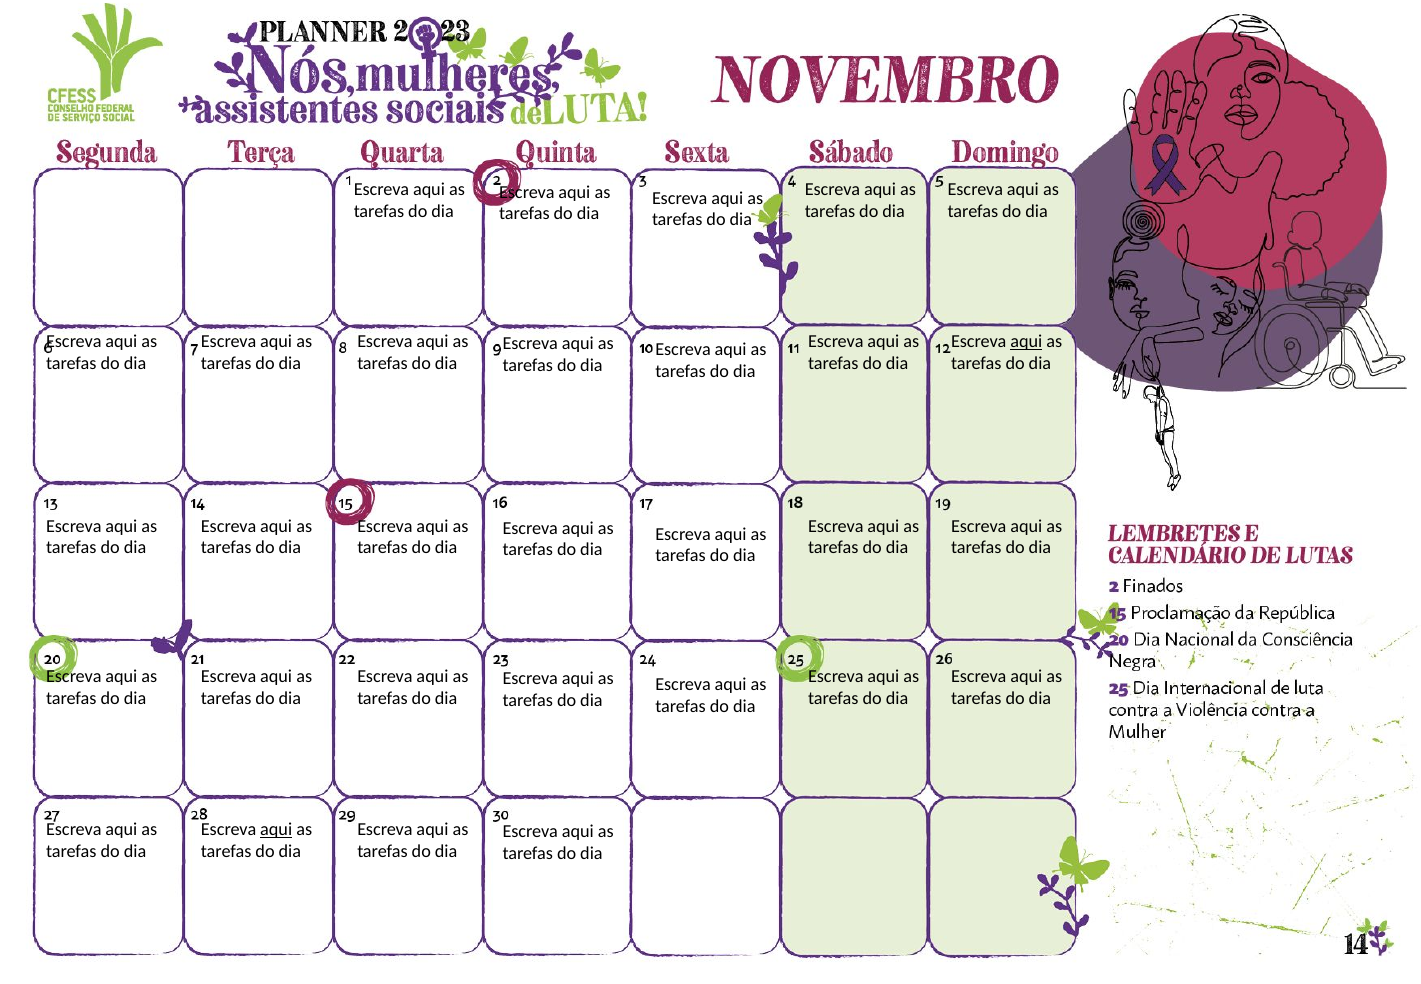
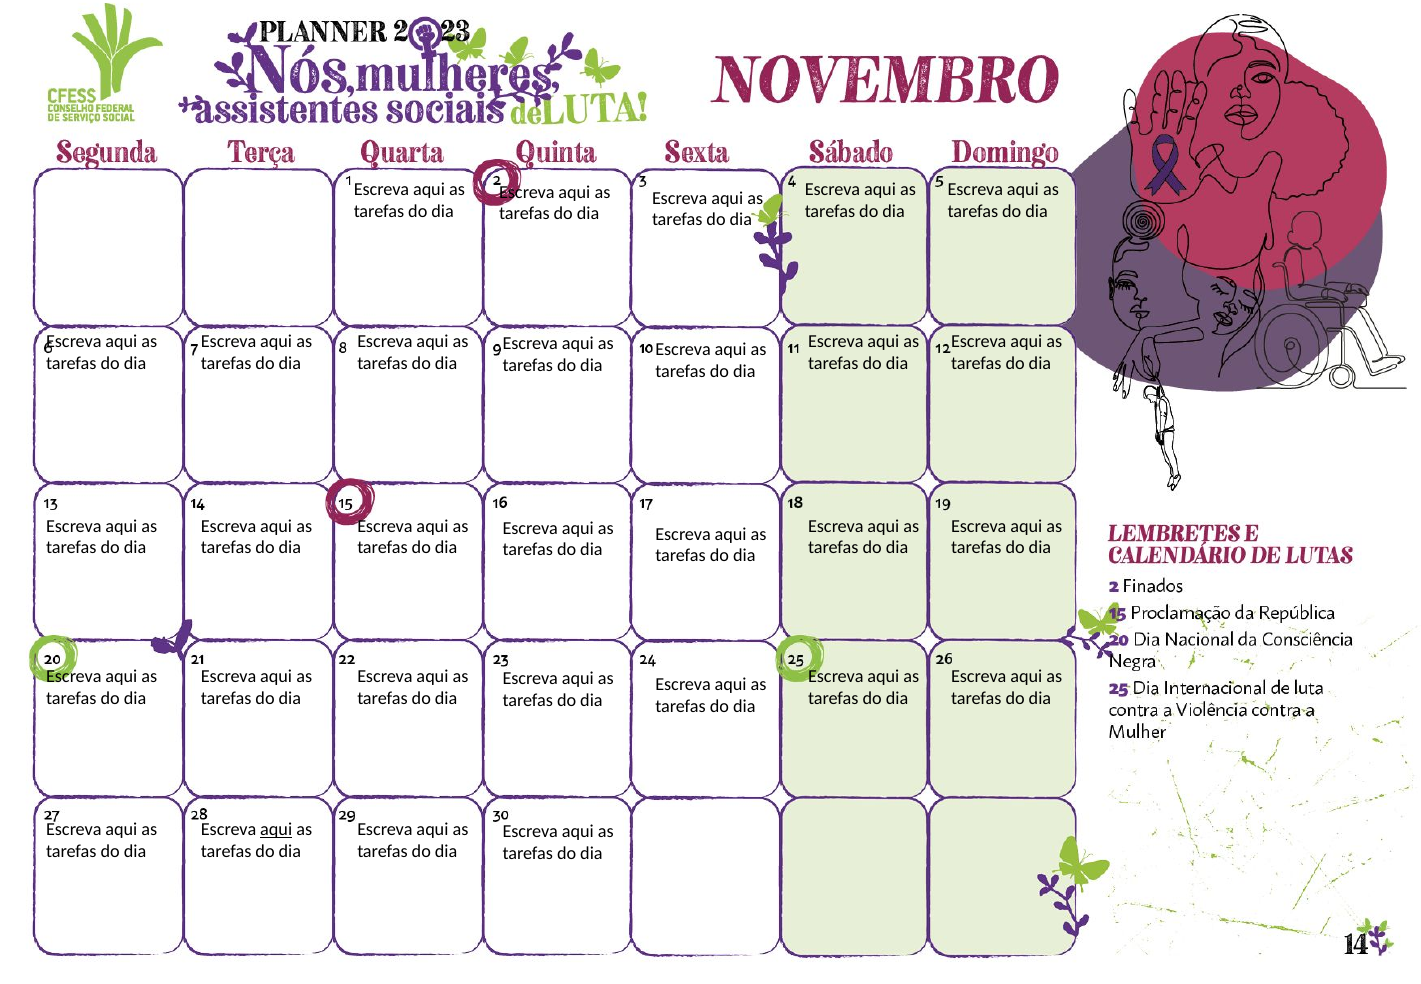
aqui at (1026, 342) underline: present -> none
